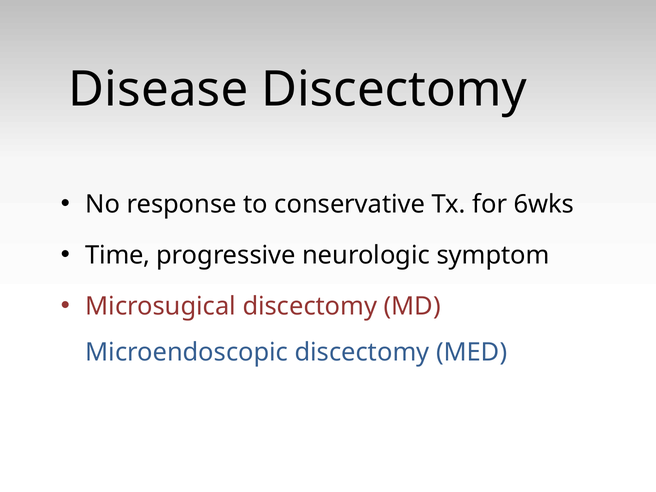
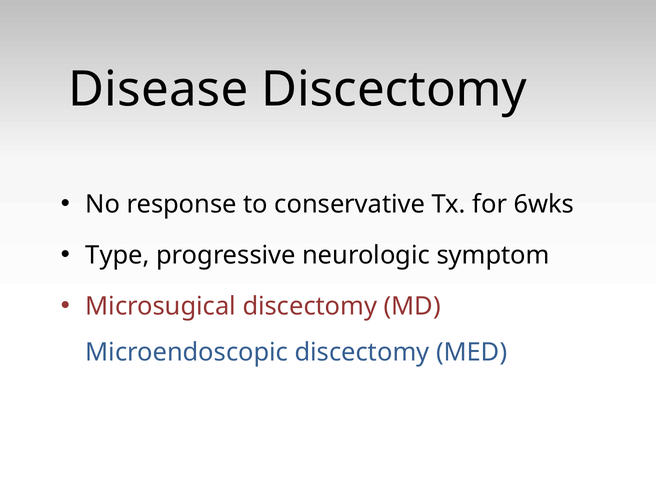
Time: Time -> Type
